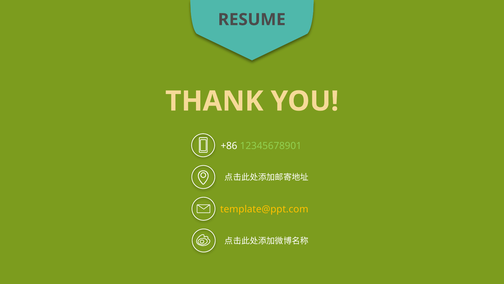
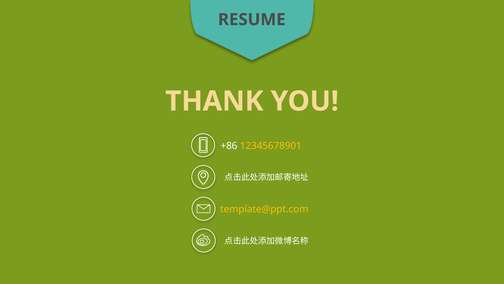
12345678901 colour: light green -> yellow
